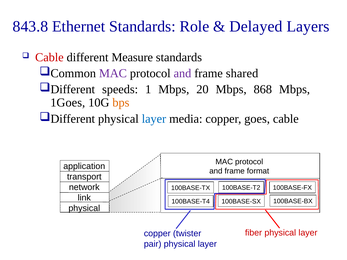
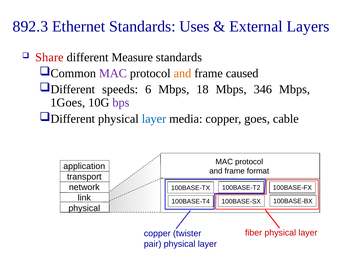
843.8: 843.8 -> 892.3
Role: Role -> Uses
Delayed: Delayed -> External
Cable at (49, 57): Cable -> Share
and at (182, 73) colour: purple -> orange
shared: shared -> caused
1: 1 -> 6
20: 20 -> 18
868: 868 -> 346
bps colour: orange -> purple
